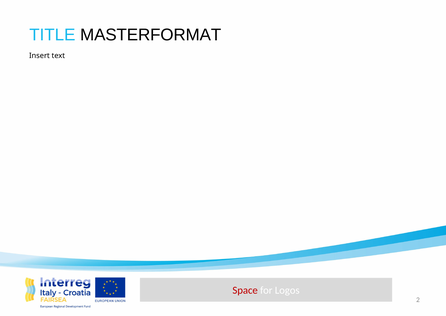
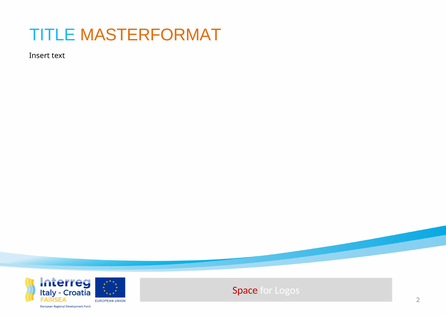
MASTERFORMAT colour: black -> orange
